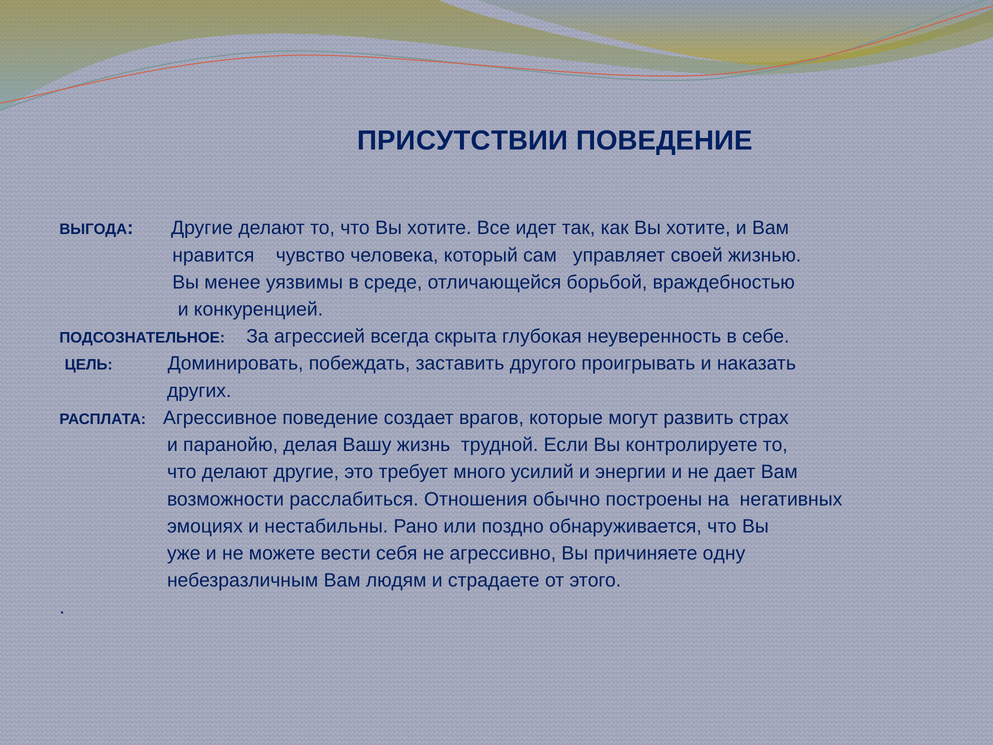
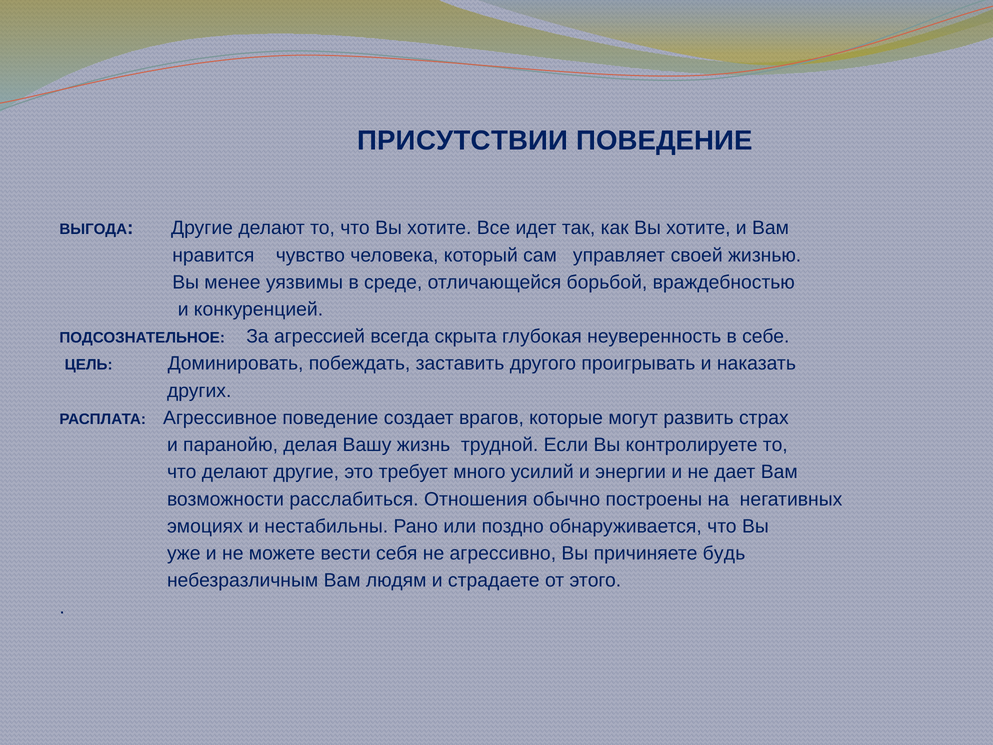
одну: одну -> будь
